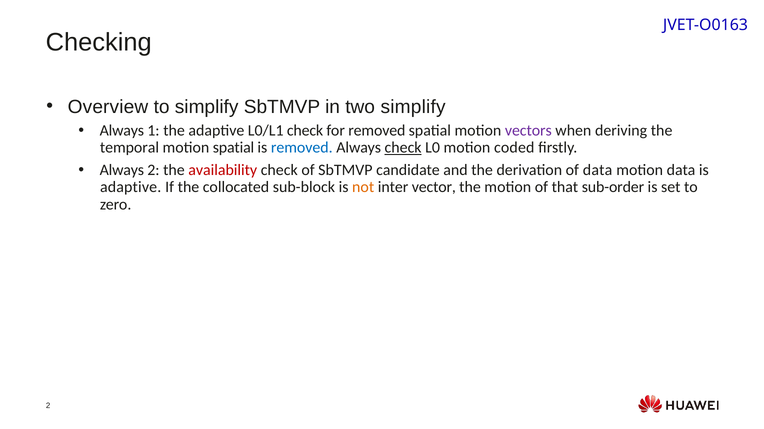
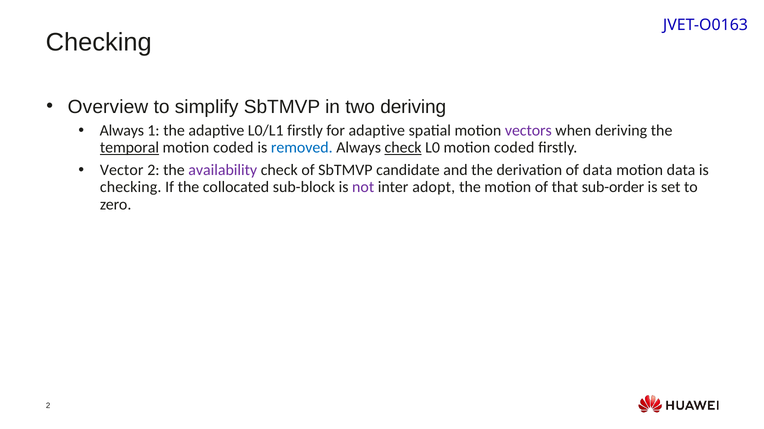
two simplify: simplify -> deriving
L0/L1 check: check -> firstly
for removed: removed -> adaptive
temporal underline: none -> present
spatial at (233, 148): spatial -> coded
Always at (122, 170): Always -> Vector
availability colour: red -> purple
adaptive at (131, 187): adaptive -> checking
not colour: orange -> purple
vector: vector -> adopt
